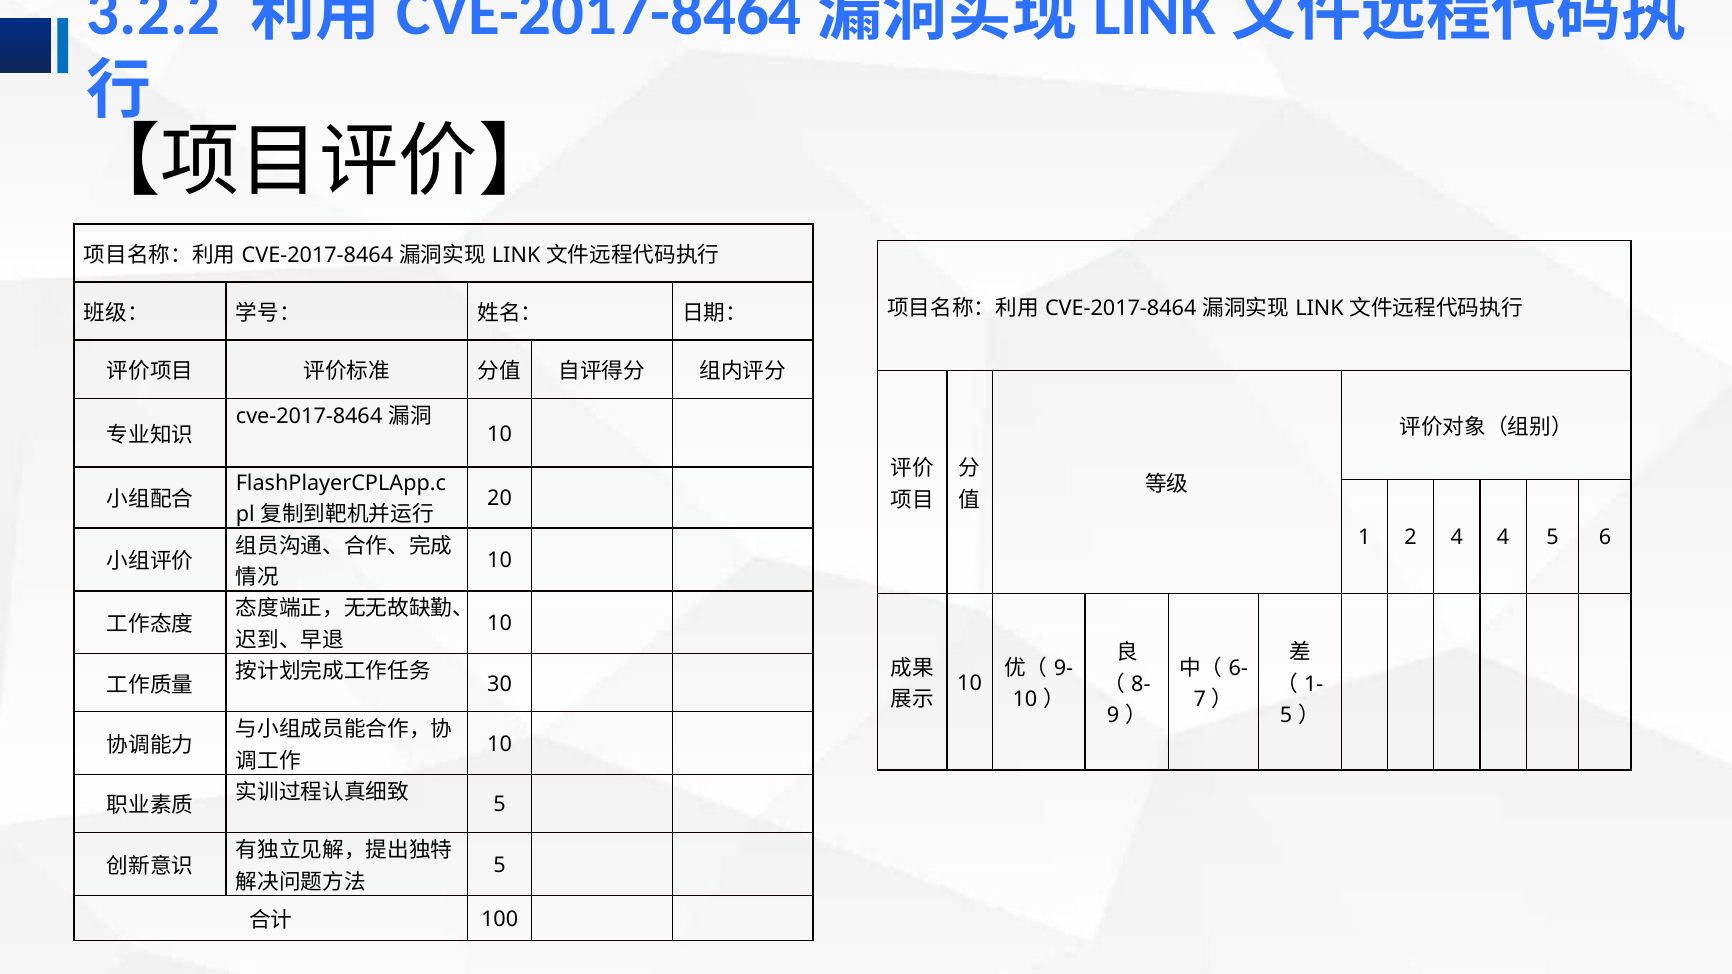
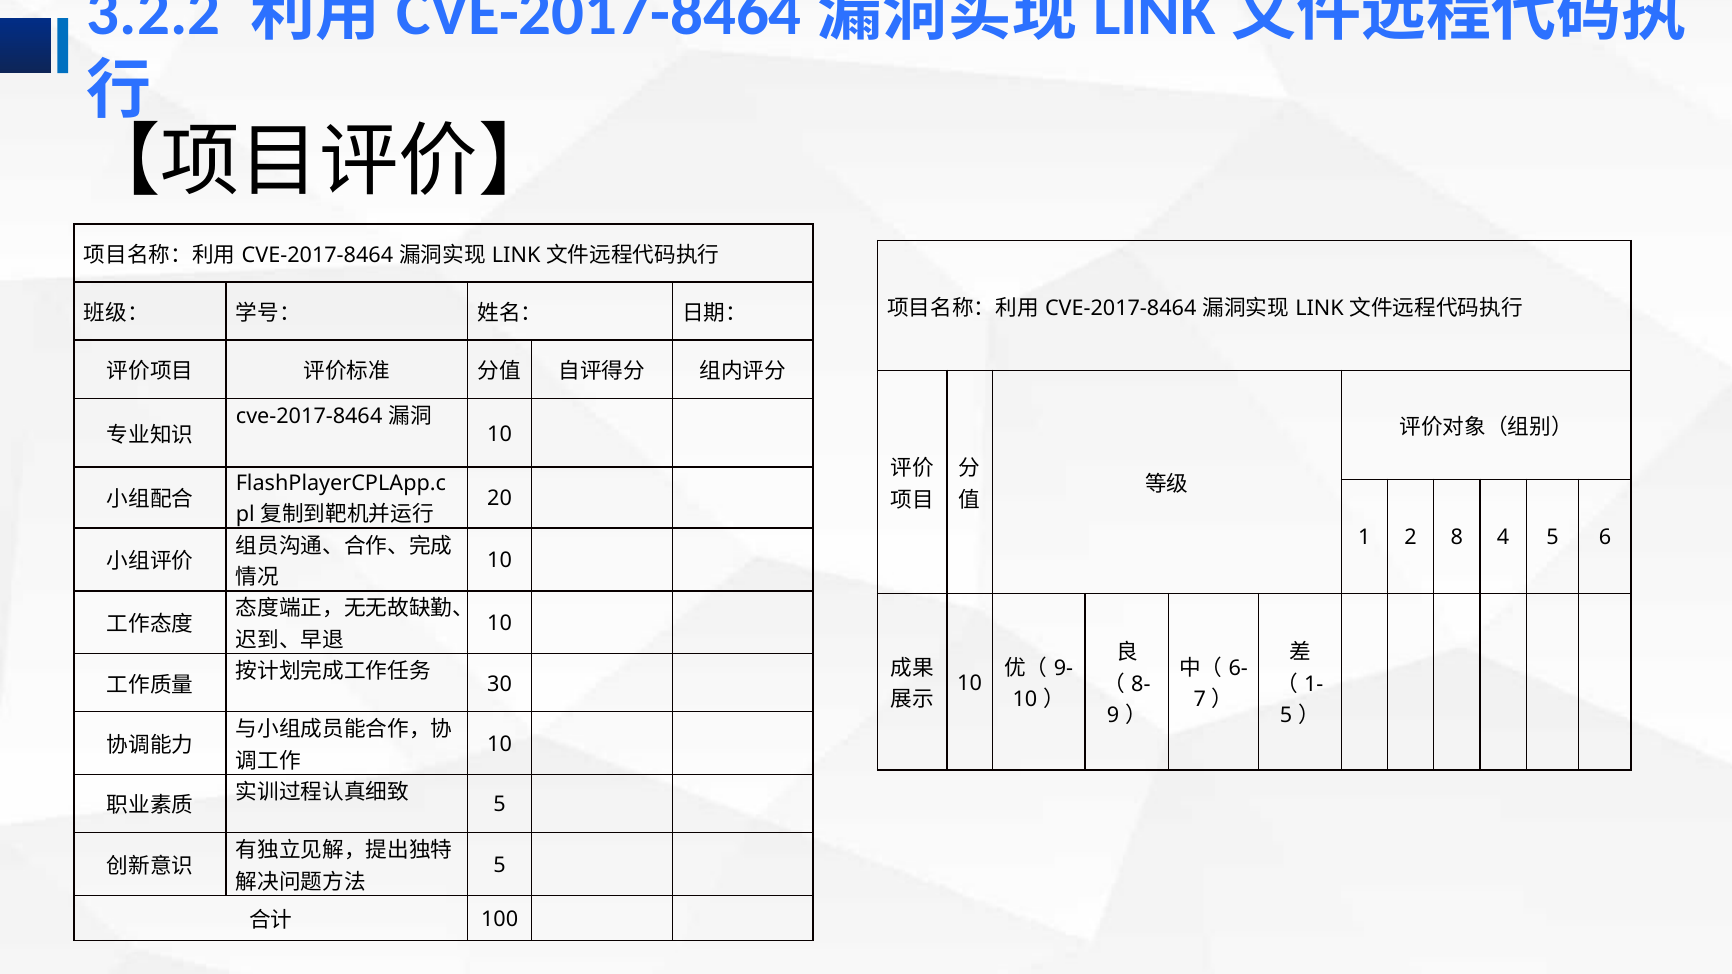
2 4: 4 -> 8
